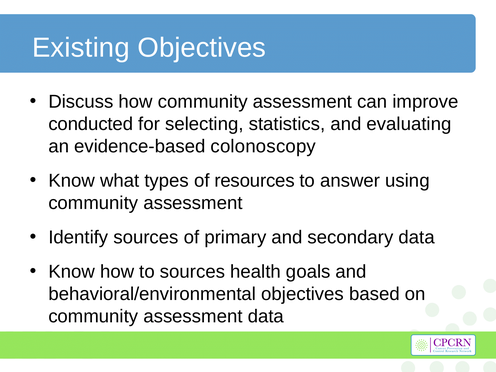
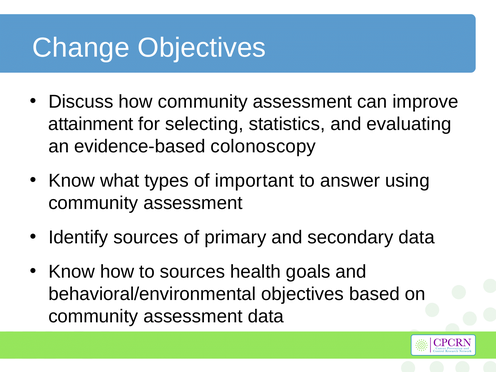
Existing: Existing -> Change
conducted: conducted -> attainment
resources: resources -> important
